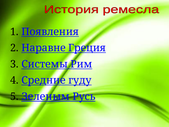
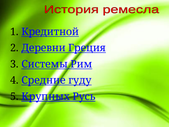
Появления: Появления -> Кредитной
Наравне: Наравне -> Деревни
Зеленым: Зеленым -> Крупных
